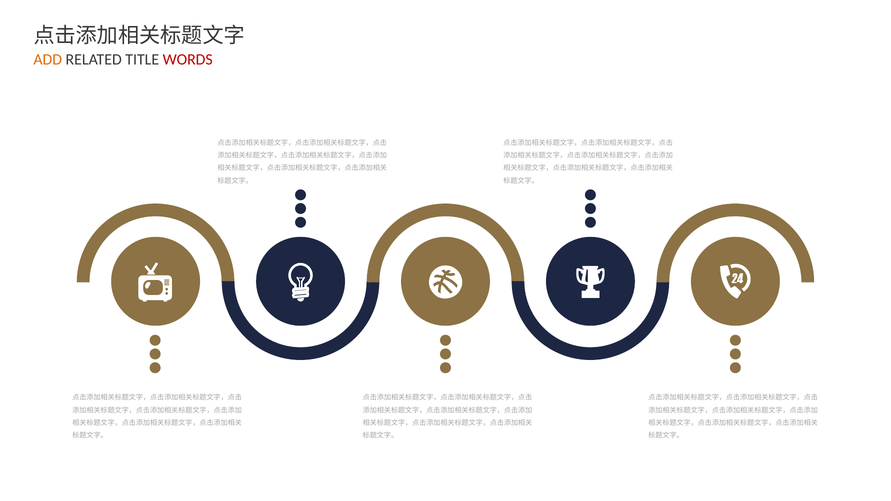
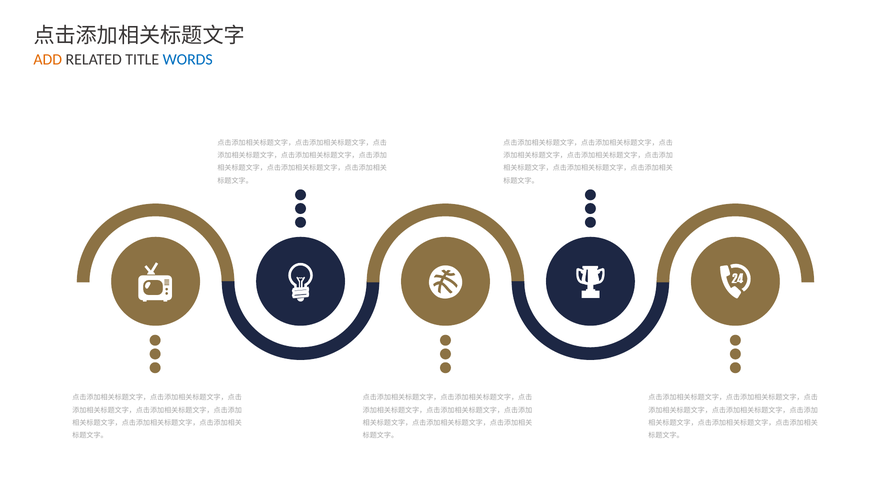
WORDS colour: red -> blue
